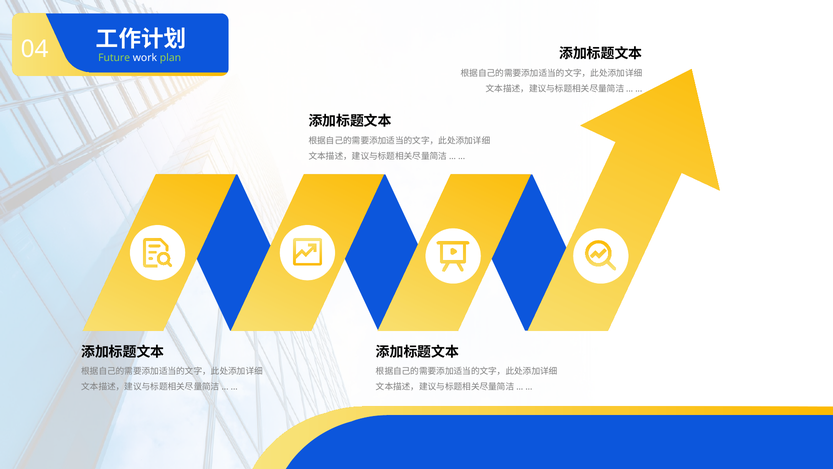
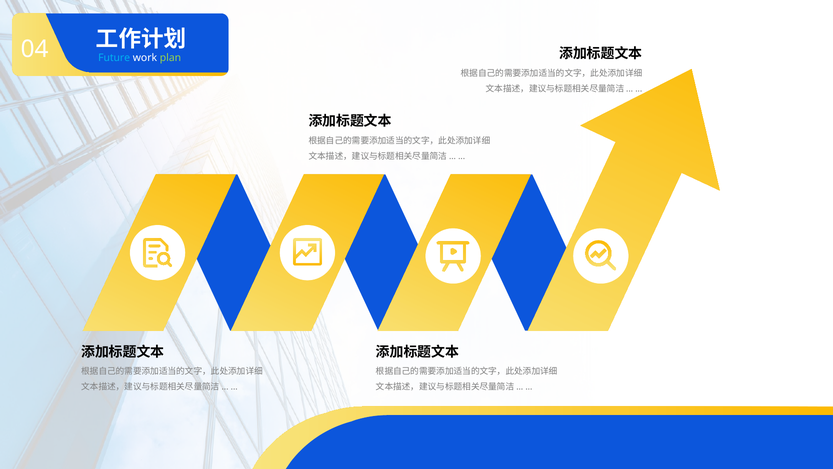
Future colour: light green -> light blue
